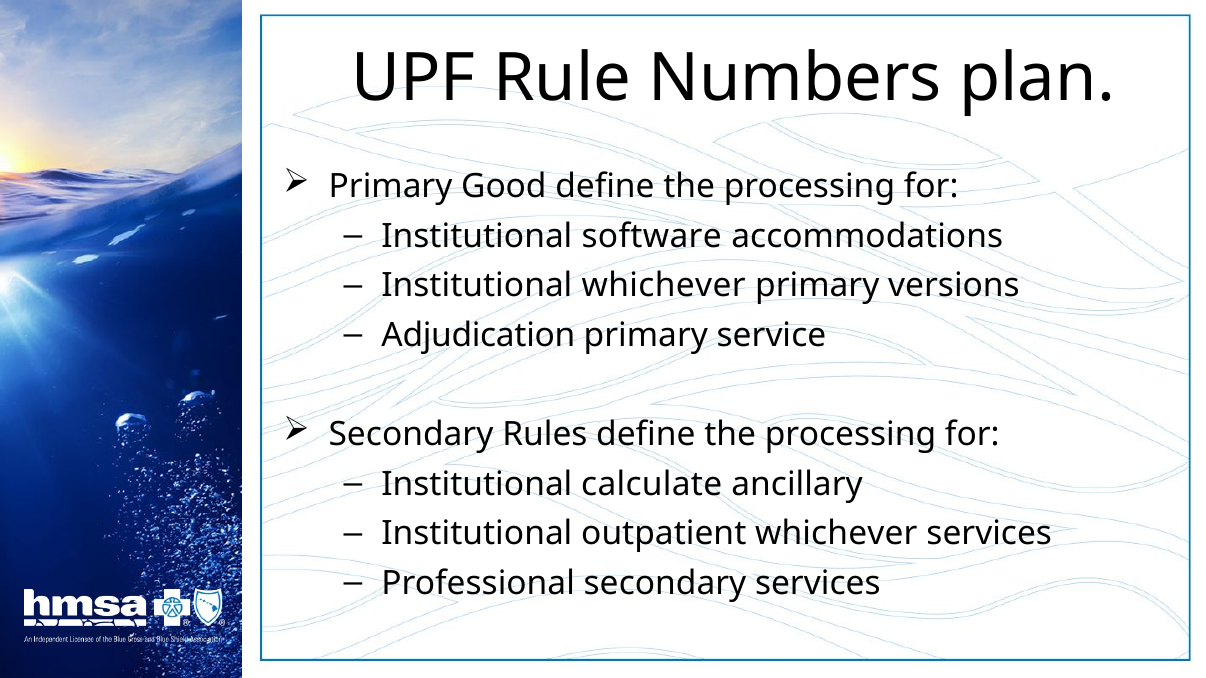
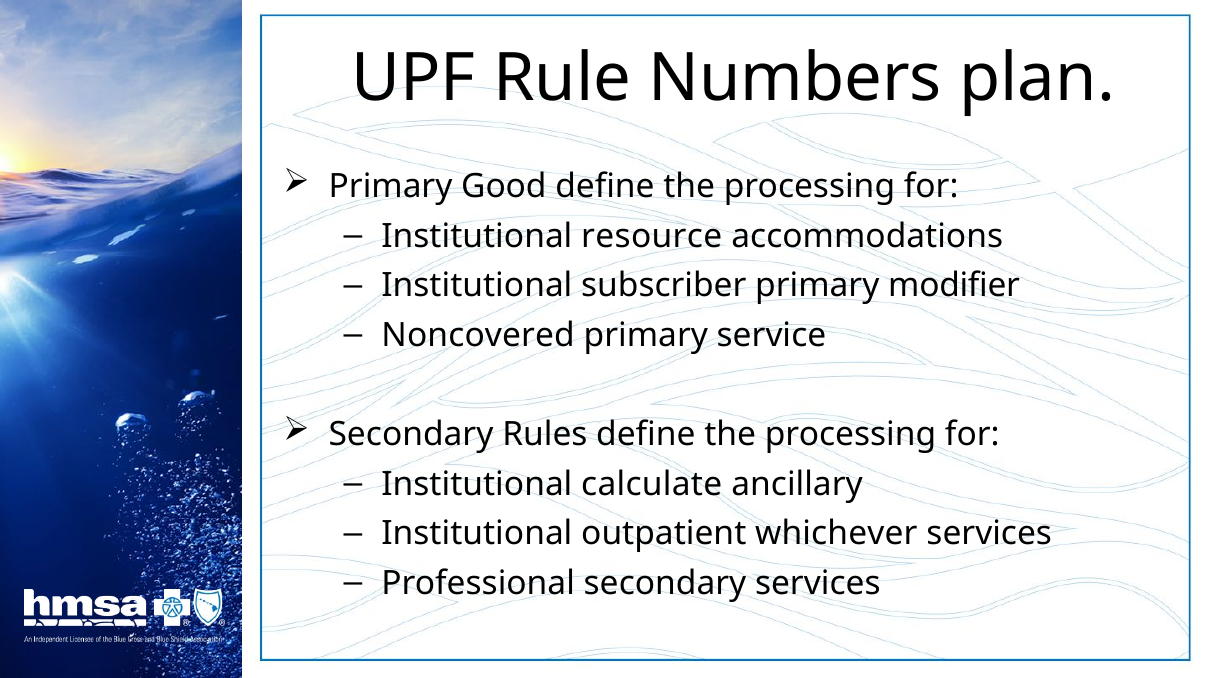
software: software -> resource
Institutional whichever: whichever -> subscriber
versions: versions -> modifier
Adjudication: Adjudication -> Noncovered
